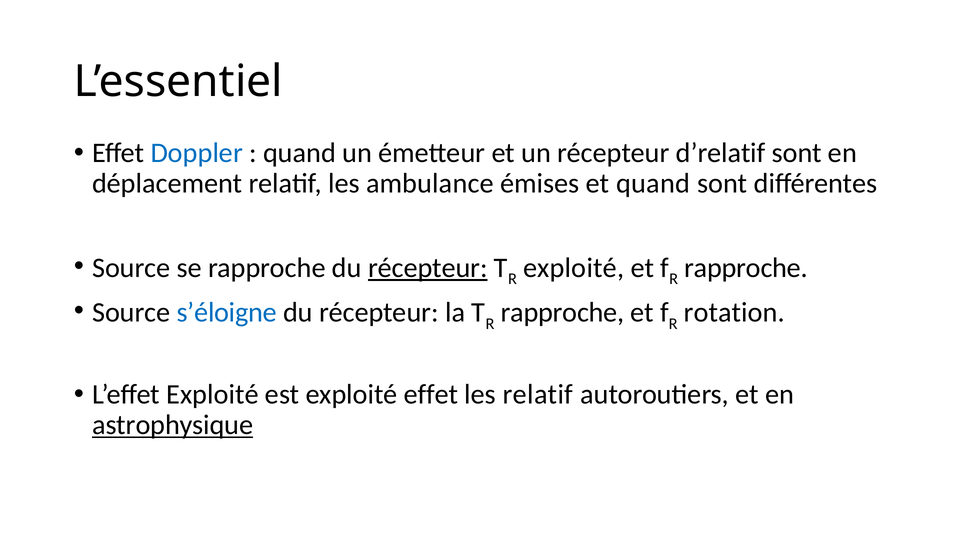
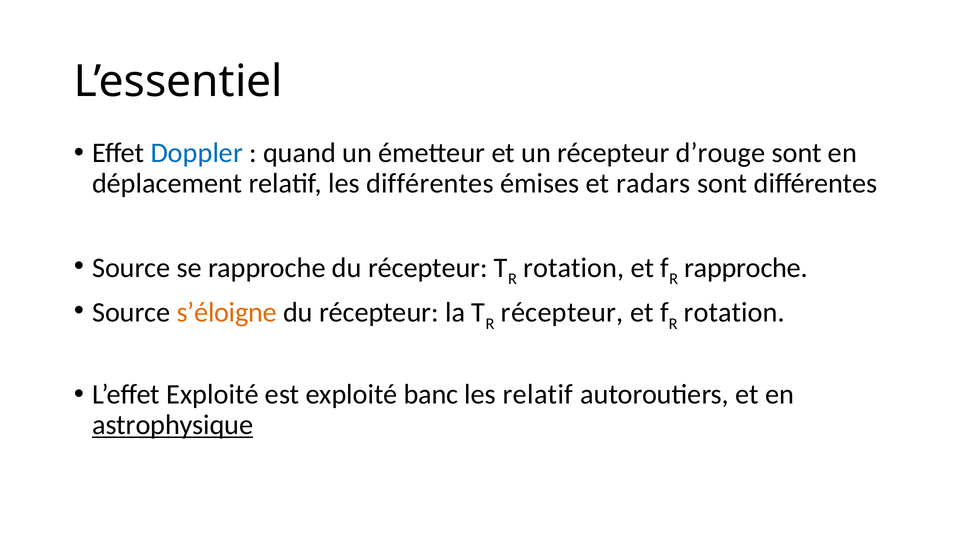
d’relatif: d’relatif -> d’rouge
les ambulance: ambulance -> différentes
et quand: quand -> radars
récepteur at (428, 268) underline: present -> none
exploité at (574, 268): exploité -> rotation
s’éloigne colour: blue -> orange
rapproche at (562, 313): rapproche -> récepteur
exploité effet: effet -> banc
